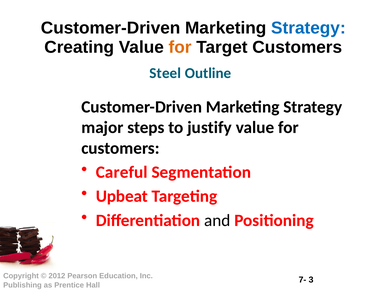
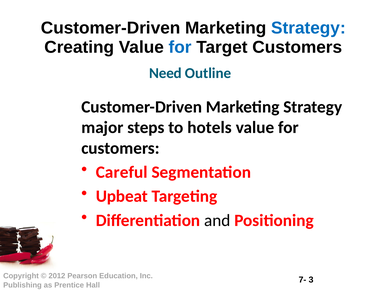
for at (180, 47) colour: orange -> blue
Steel: Steel -> Need
justify: justify -> hotels
